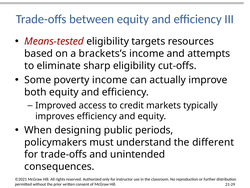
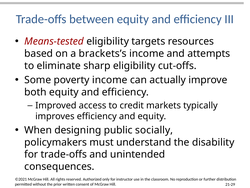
periods: periods -> socially
different: different -> disability
